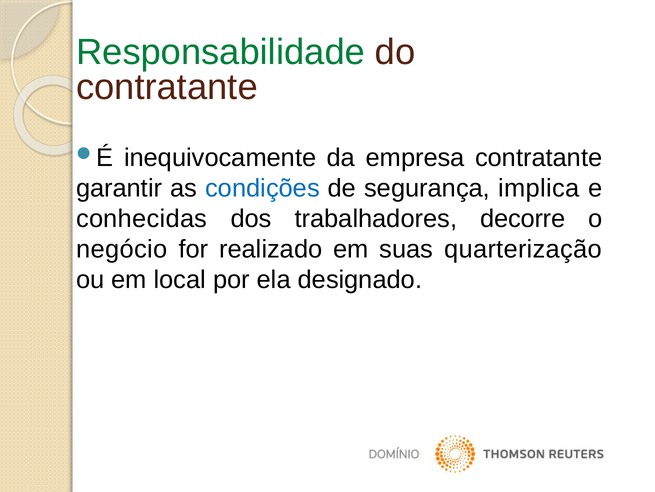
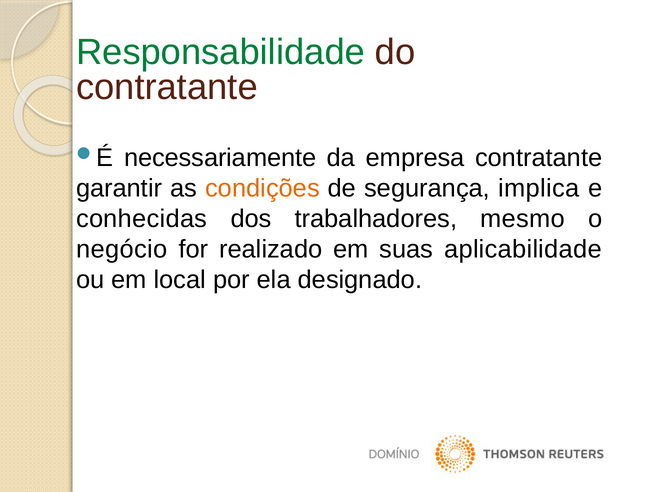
inequivocamente: inequivocamente -> necessariamente
condições colour: blue -> orange
decorre: decorre -> mesmo
quarterização: quarterização -> aplicabilidade
